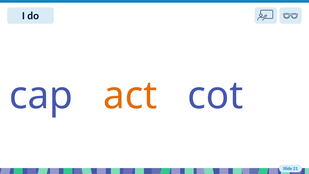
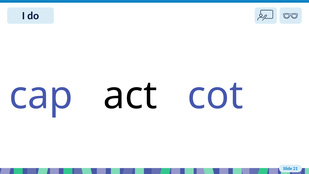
act colour: orange -> black
